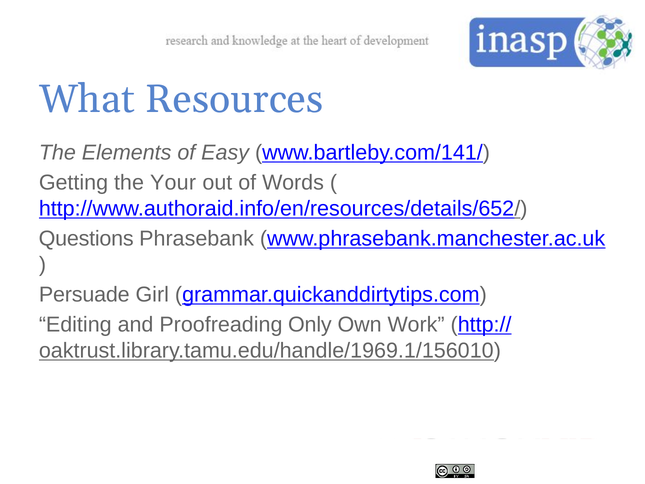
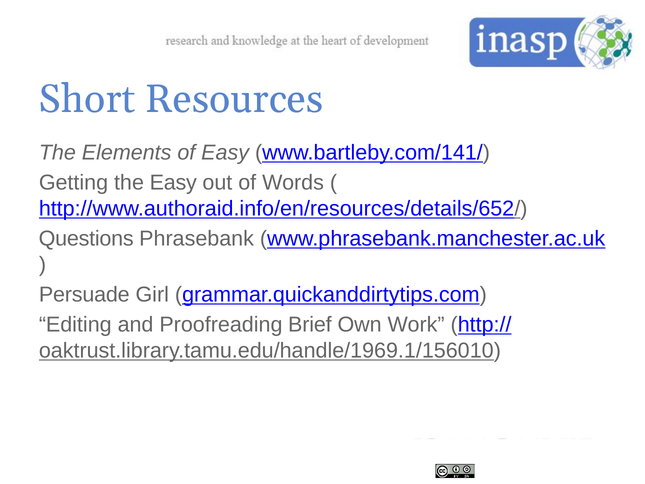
What: What -> Short
the Your: Your -> Easy
Only: Only -> Brief
